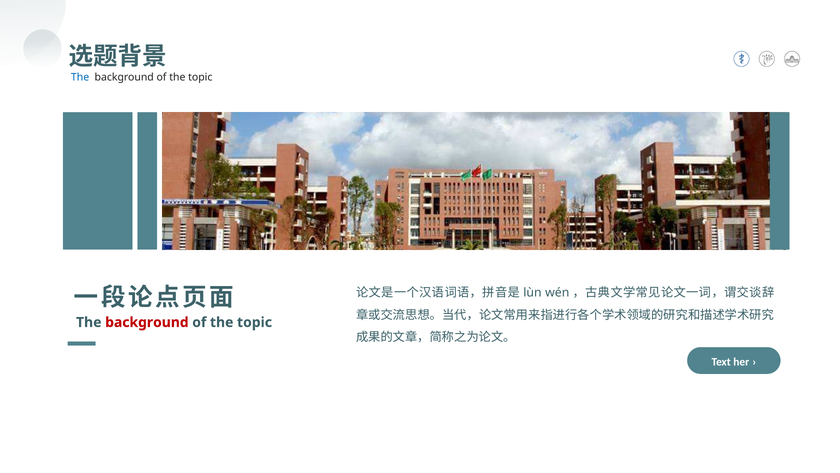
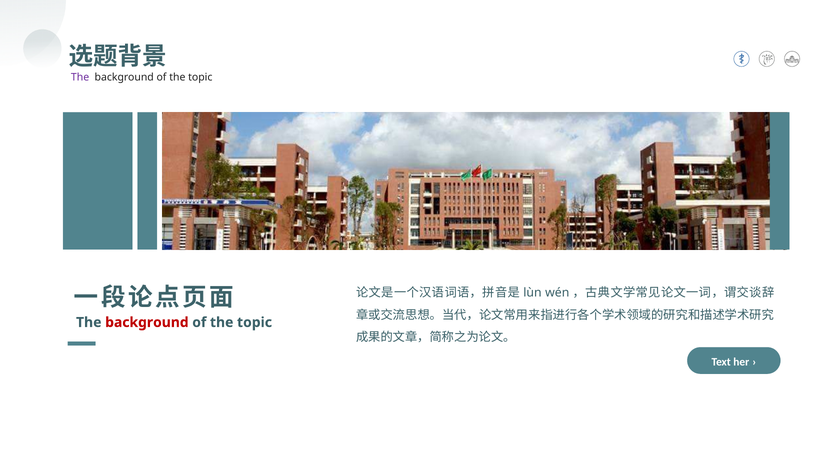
The at (80, 77) colour: blue -> purple
